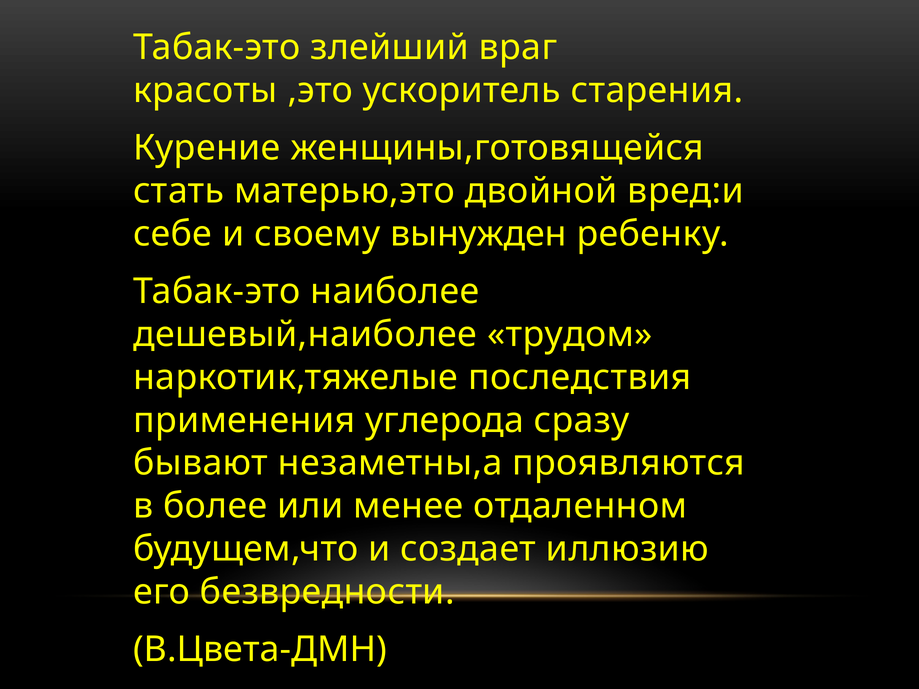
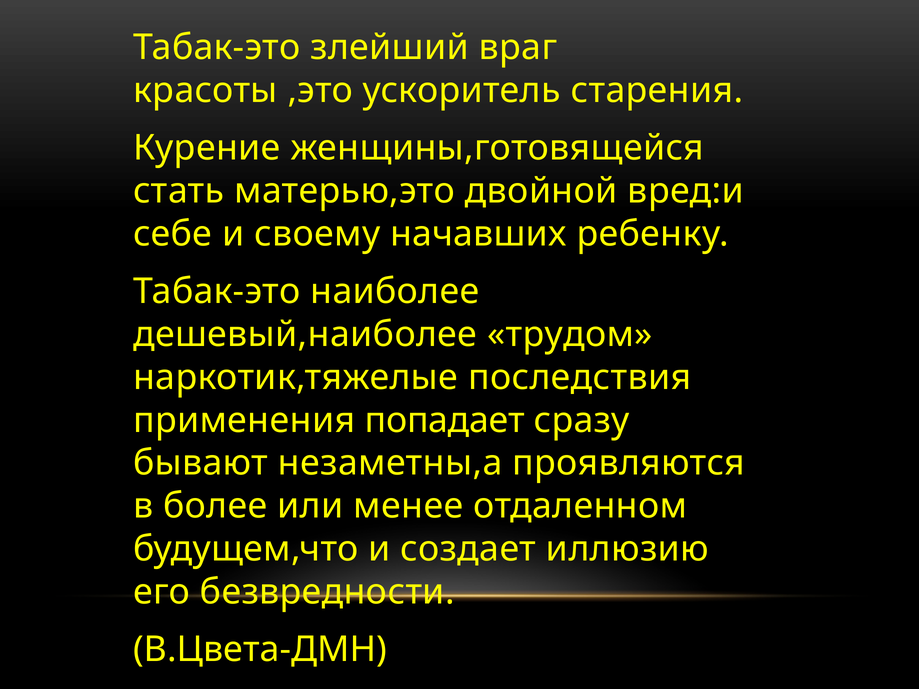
вынужден: вынужден -> начавших
углерода: углерода -> попадает
